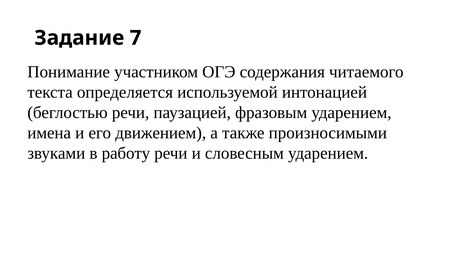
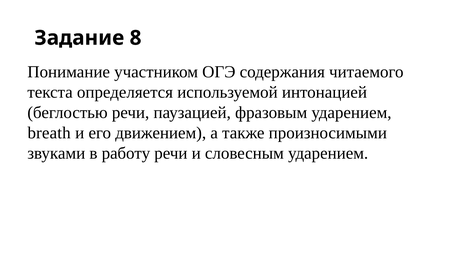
7: 7 -> 8
имена: имена -> breath
